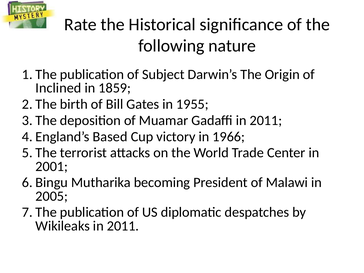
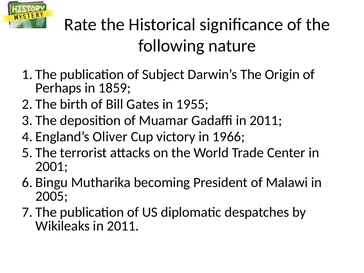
Inclined: Inclined -> Perhaps
Based: Based -> Oliver
